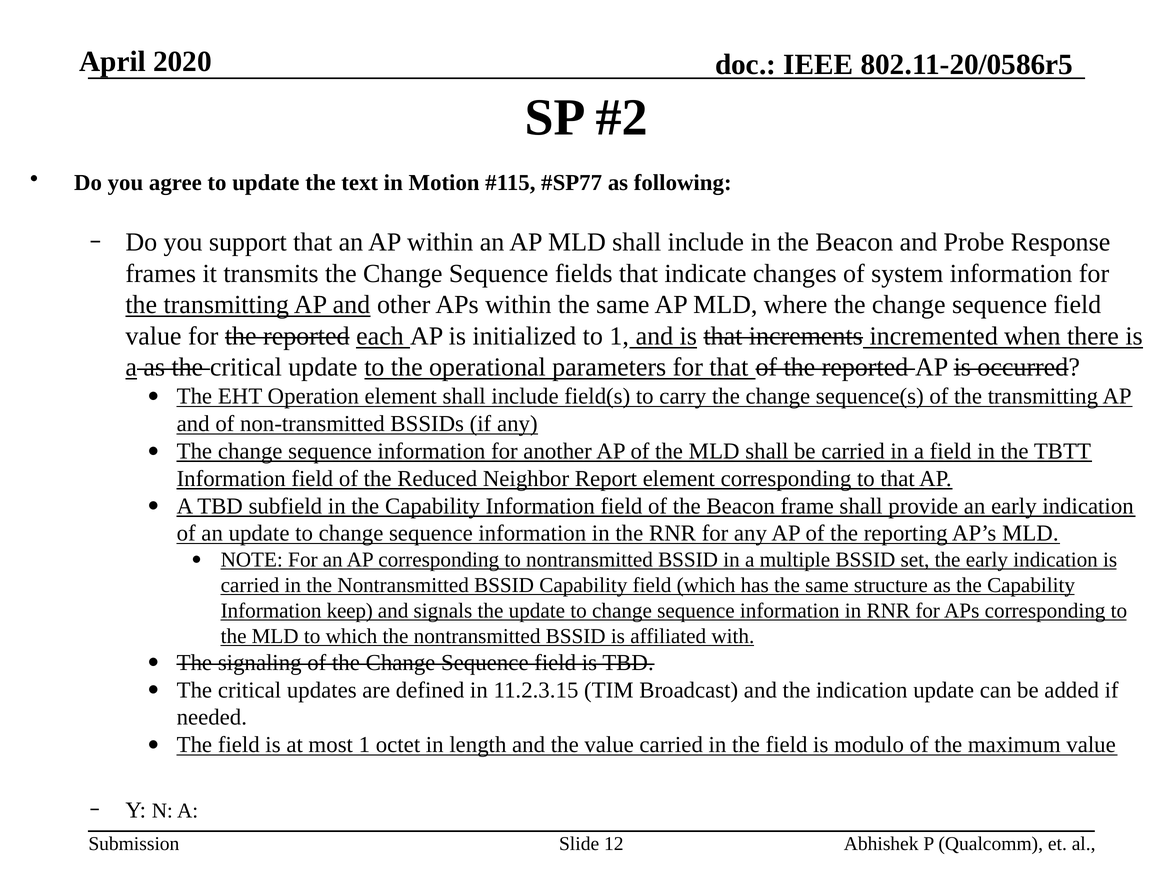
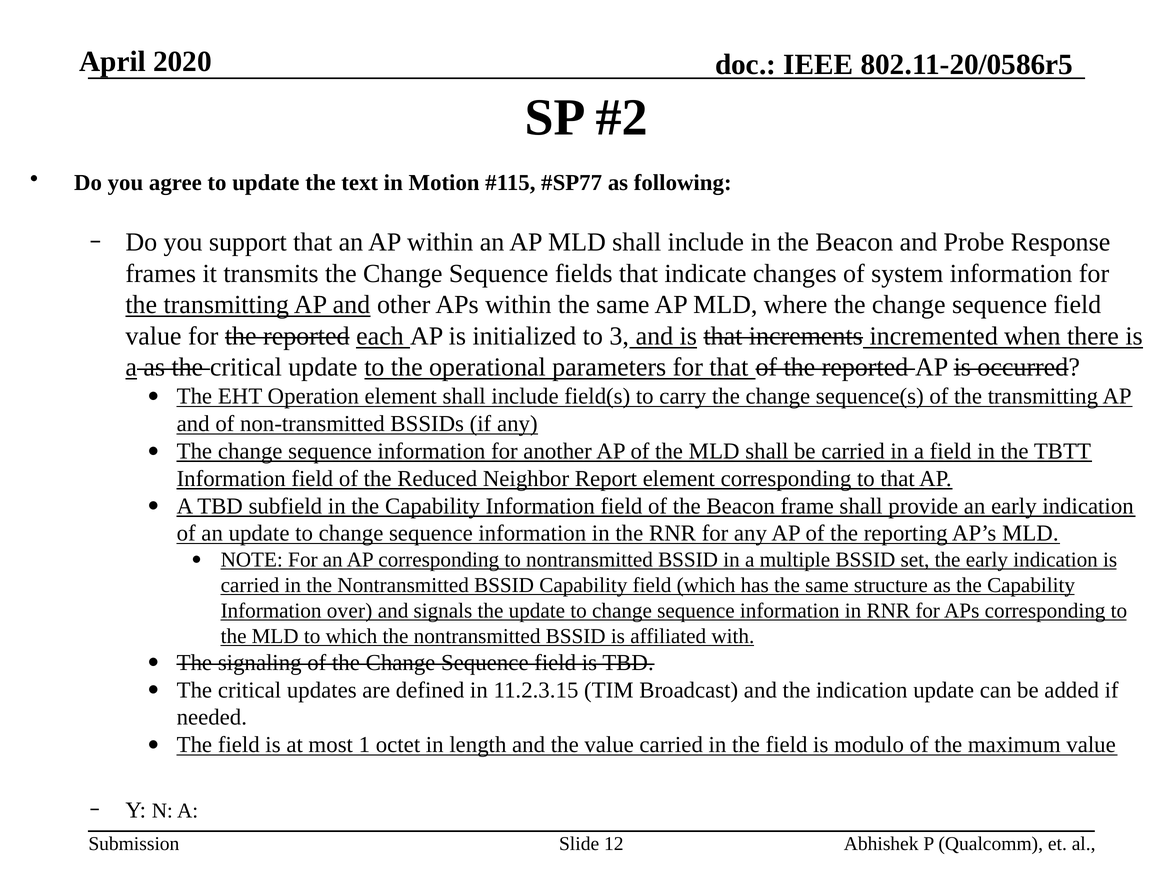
to 1: 1 -> 3
keep: keep -> over
